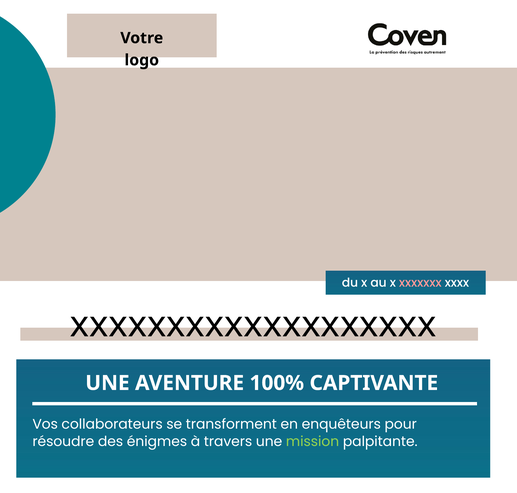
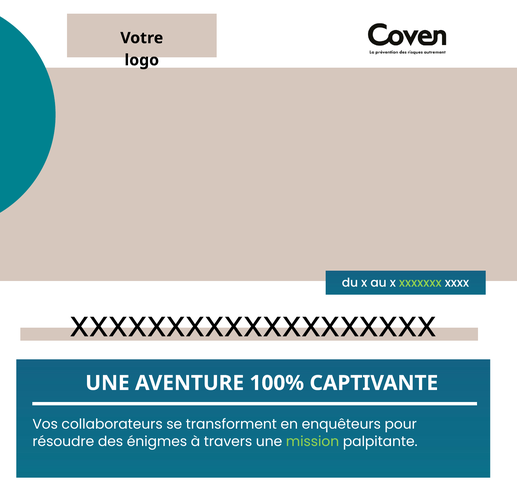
xxxxxxx colour: pink -> light green
